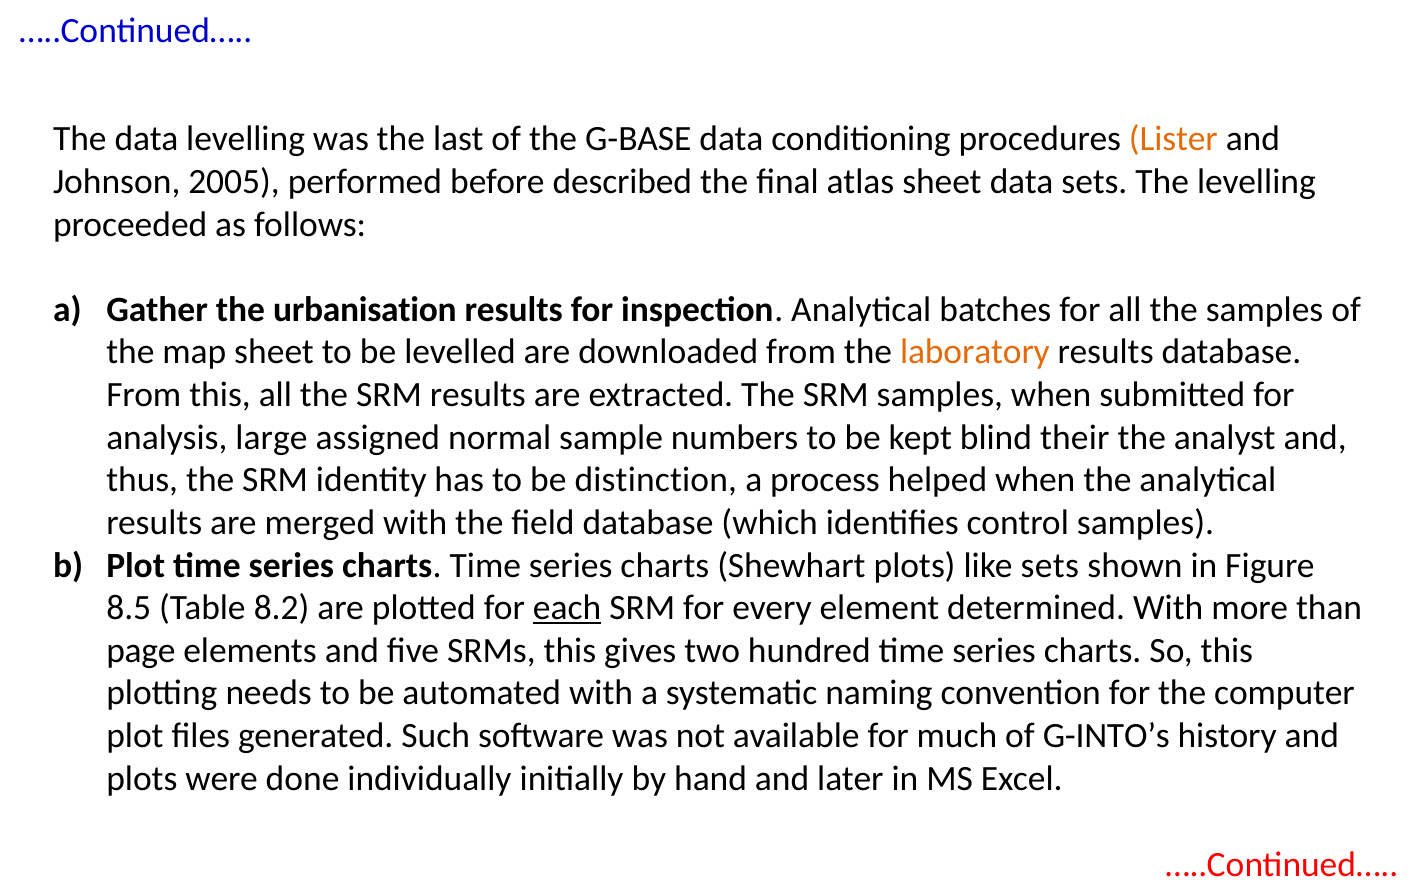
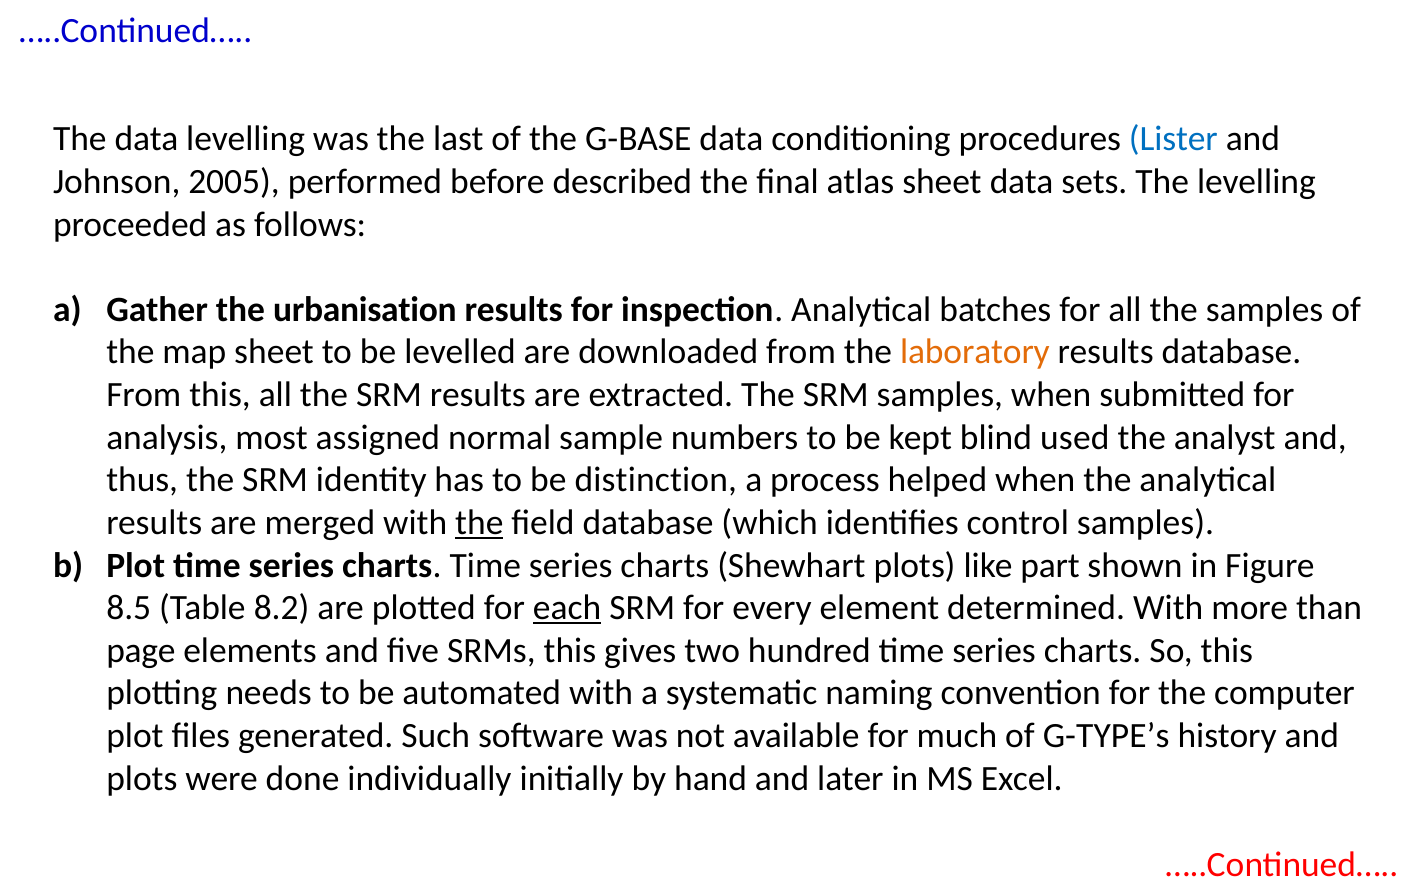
Lister colour: orange -> blue
large: large -> most
their: their -> used
the at (479, 522) underline: none -> present
like sets: sets -> part
G-INTO’s: G-INTO’s -> G-TYPE’s
